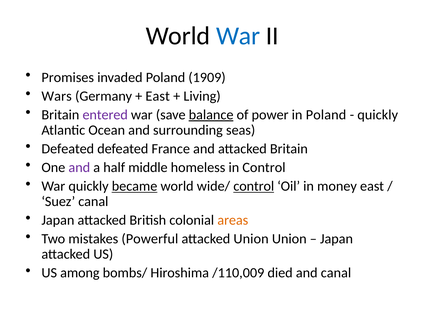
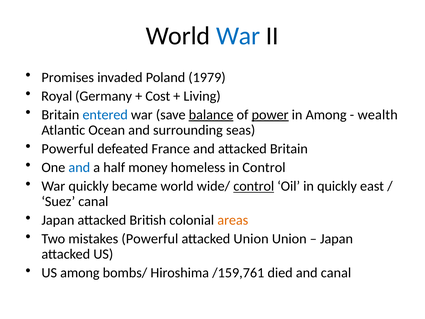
1909: 1909 -> 1979
Wars: Wars -> Royal
East at (158, 96): East -> Cost
entered colour: purple -> blue
power underline: none -> present
in Poland: Poland -> Among
quickly at (378, 115): quickly -> wealth
Defeated at (68, 149): Defeated -> Powerful
and at (79, 167) colour: purple -> blue
middle: middle -> money
became underline: present -> none
in money: money -> quickly
/110,009: /110,009 -> /159,761
